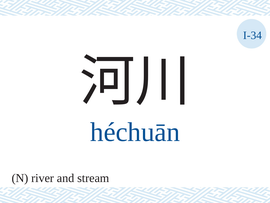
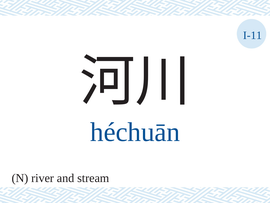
I-34: I-34 -> I-11
